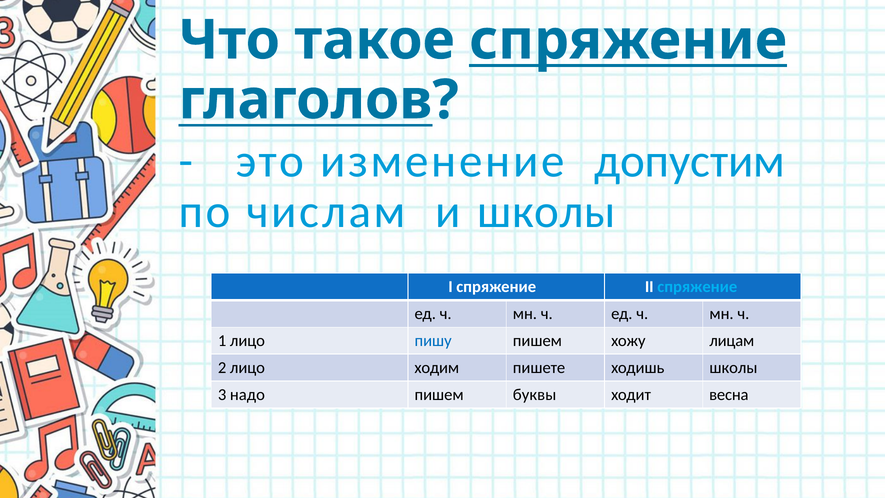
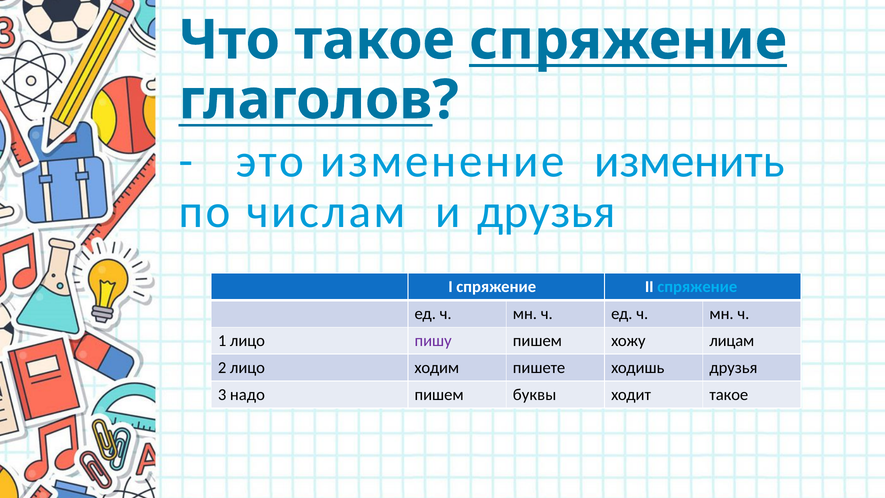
допустим: допустим -> изменить
и школы: школы -> друзья
пишу colour: blue -> purple
ходишь школы: школы -> друзья
ходит весна: весна -> такое
